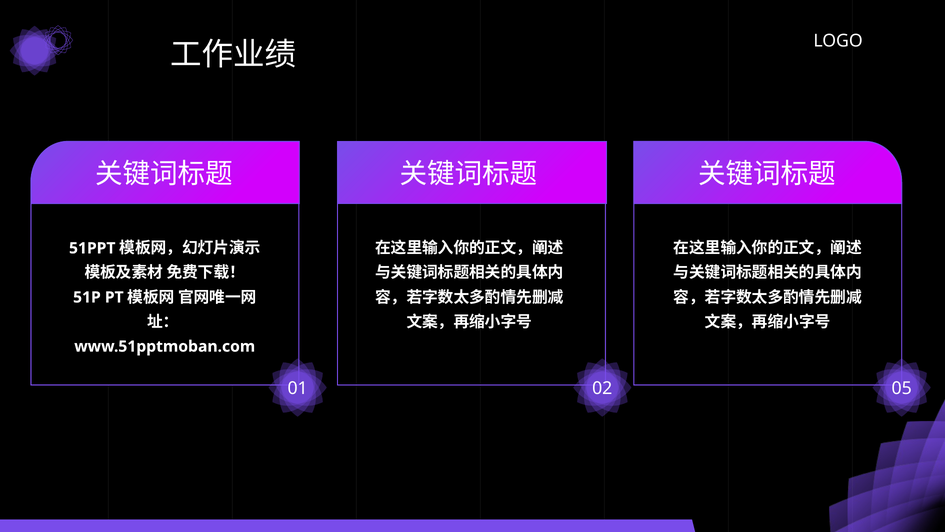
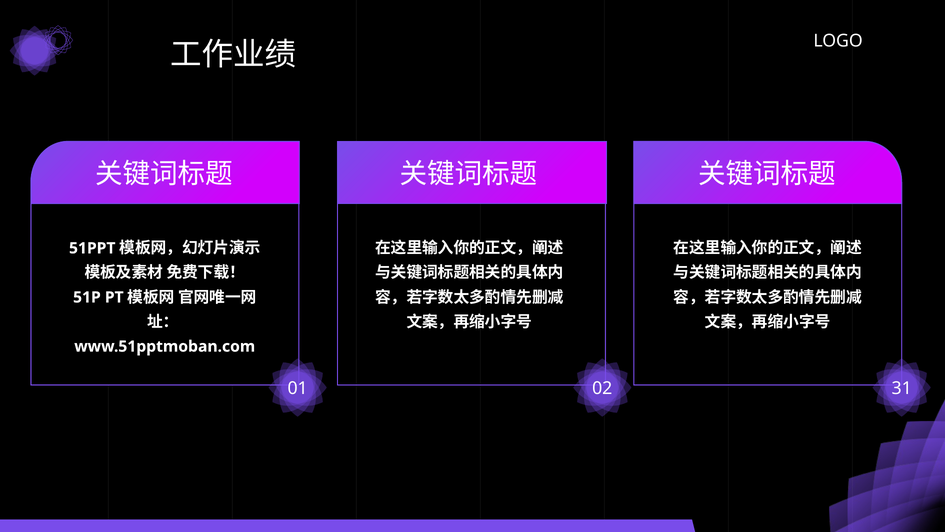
05: 05 -> 31
